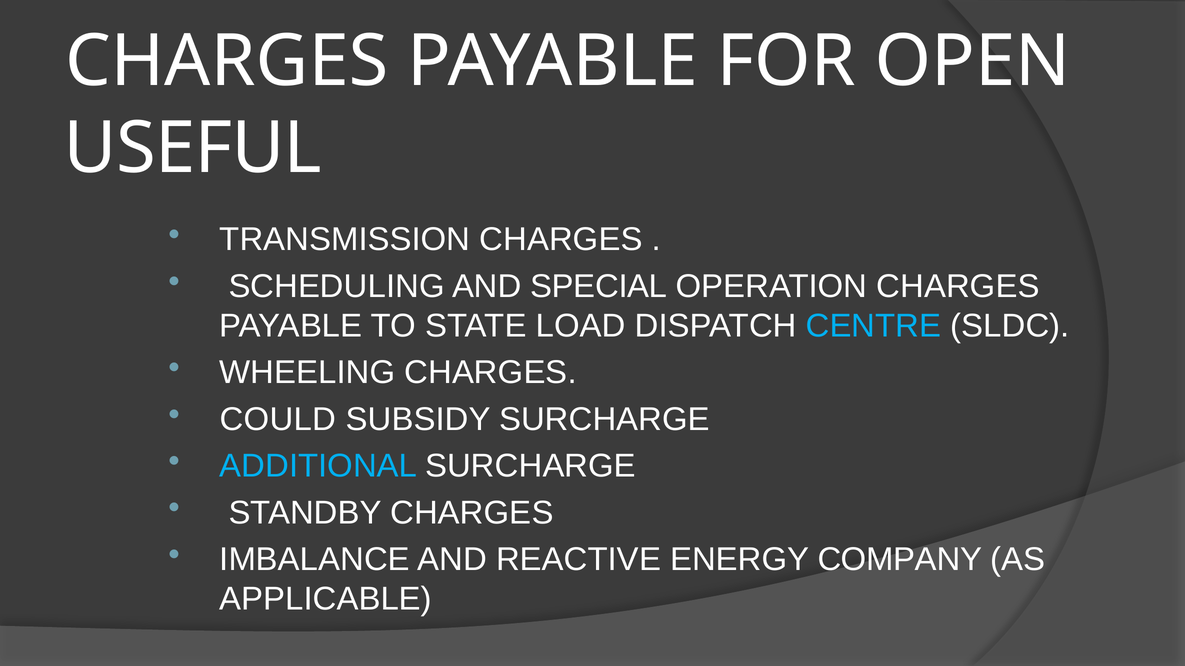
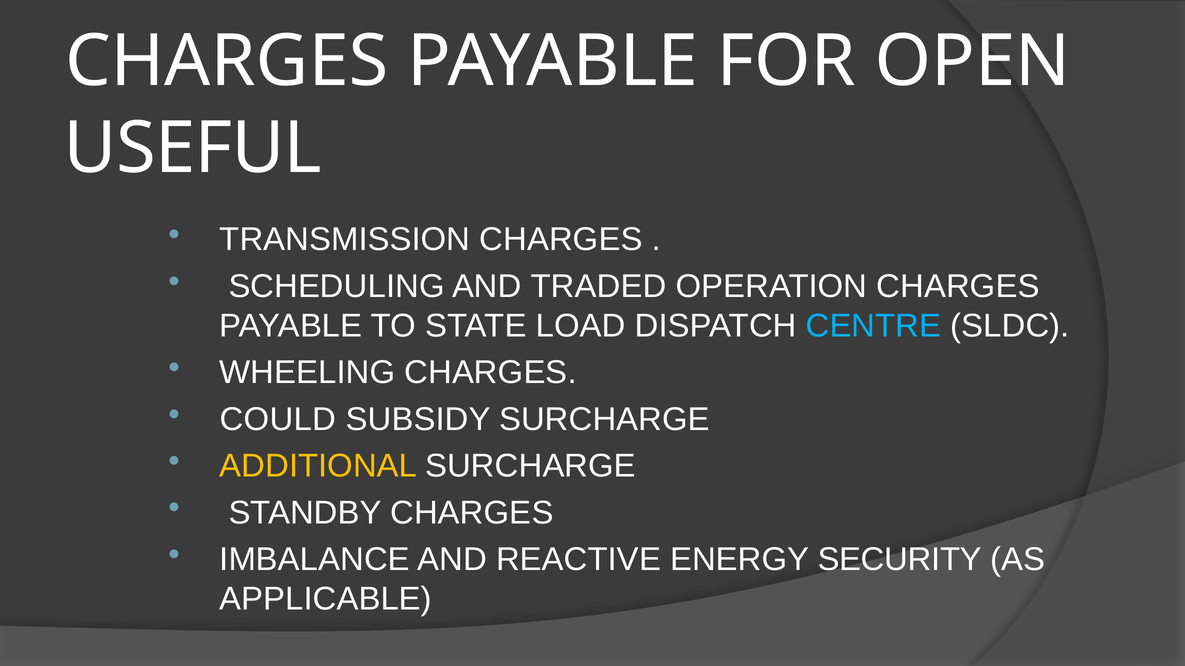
SPECIAL: SPECIAL -> TRADED
ADDITIONAL colour: light blue -> yellow
COMPANY: COMPANY -> SECURITY
